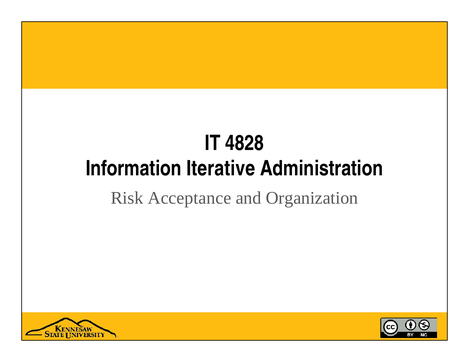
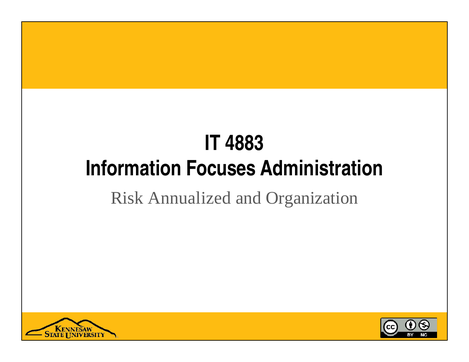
4828: 4828 -> 4883
Iterative: Iterative -> Focuses
Acceptance: Acceptance -> Annualized
